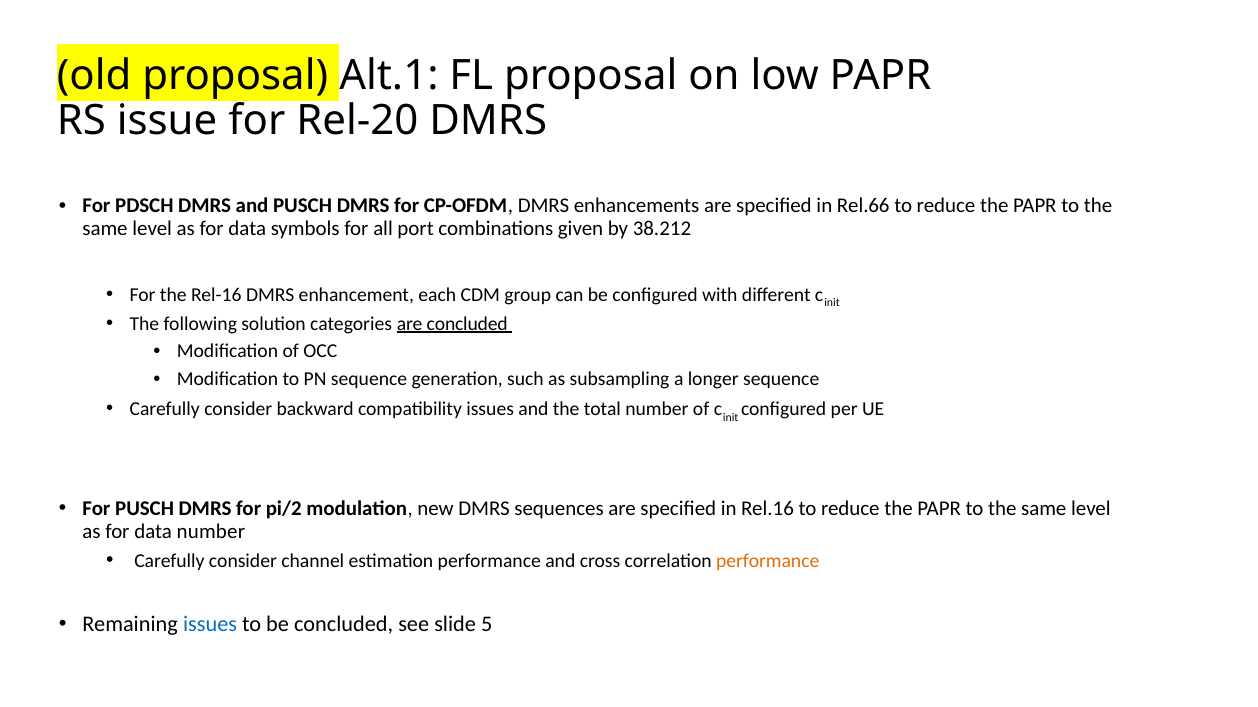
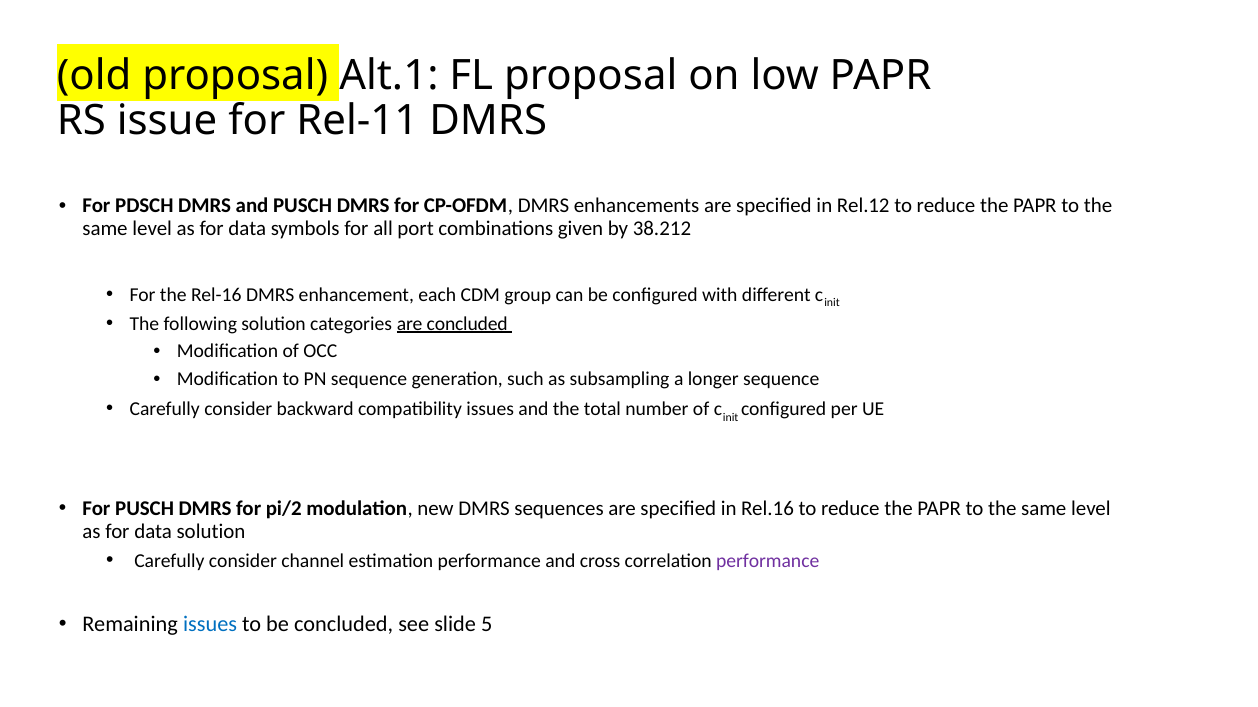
Rel-20: Rel-20 -> Rel-11
Rel.66: Rel.66 -> Rel.12
data number: number -> solution
performance at (768, 561) colour: orange -> purple
